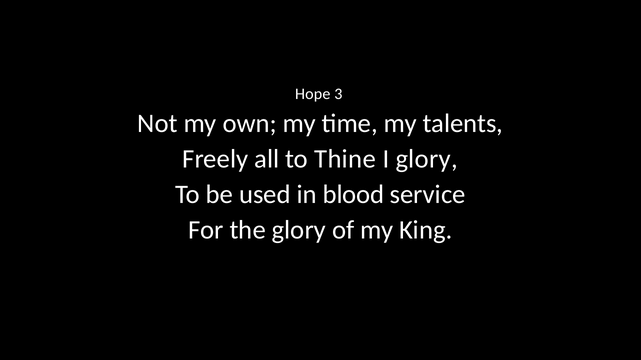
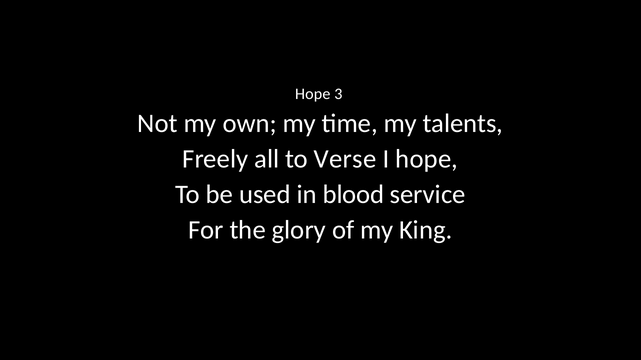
Thine: Thine -> Verse
I glory: glory -> hope
